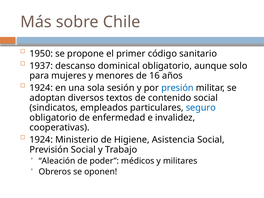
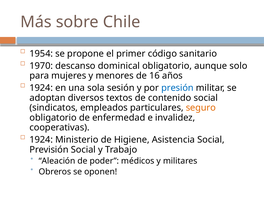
1950: 1950 -> 1954
1937: 1937 -> 1970
seguro colour: blue -> orange
